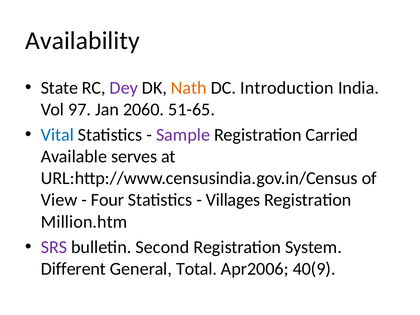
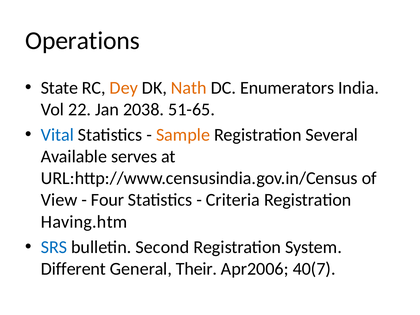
Availability: Availability -> Operations
Dey colour: purple -> orange
Introduction: Introduction -> Enumerators
97: 97 -> 22
2060: 2060 -> 2038
Sample colour: purple -> orange
Carried: Carried -> Several
Villages: Villages -> Criteria
Million.htm: Million.htm -> Having.htm
SRS colour: purple -> blue
Total: Total -> Their
40(9: 40(9 -> 40(7
